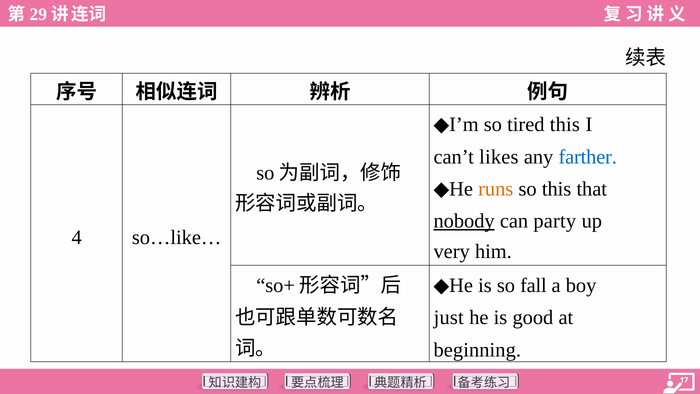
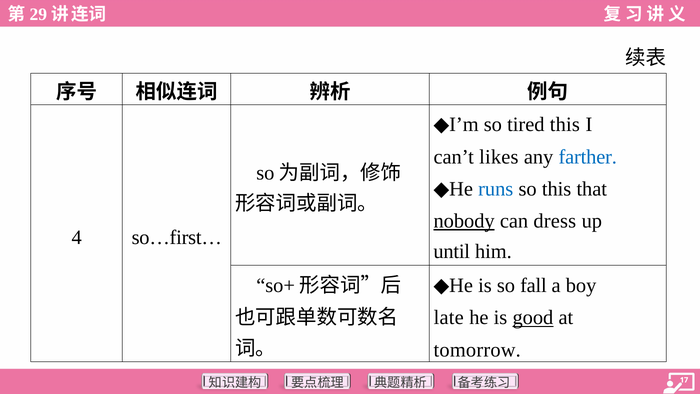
runs colour: orange -> blue
party: party -> dress
so…like…: so…like… -> so…first…
very: very -> until
just: just -> late
good underline: none -> present
beginning: beginning -> tomorrow
